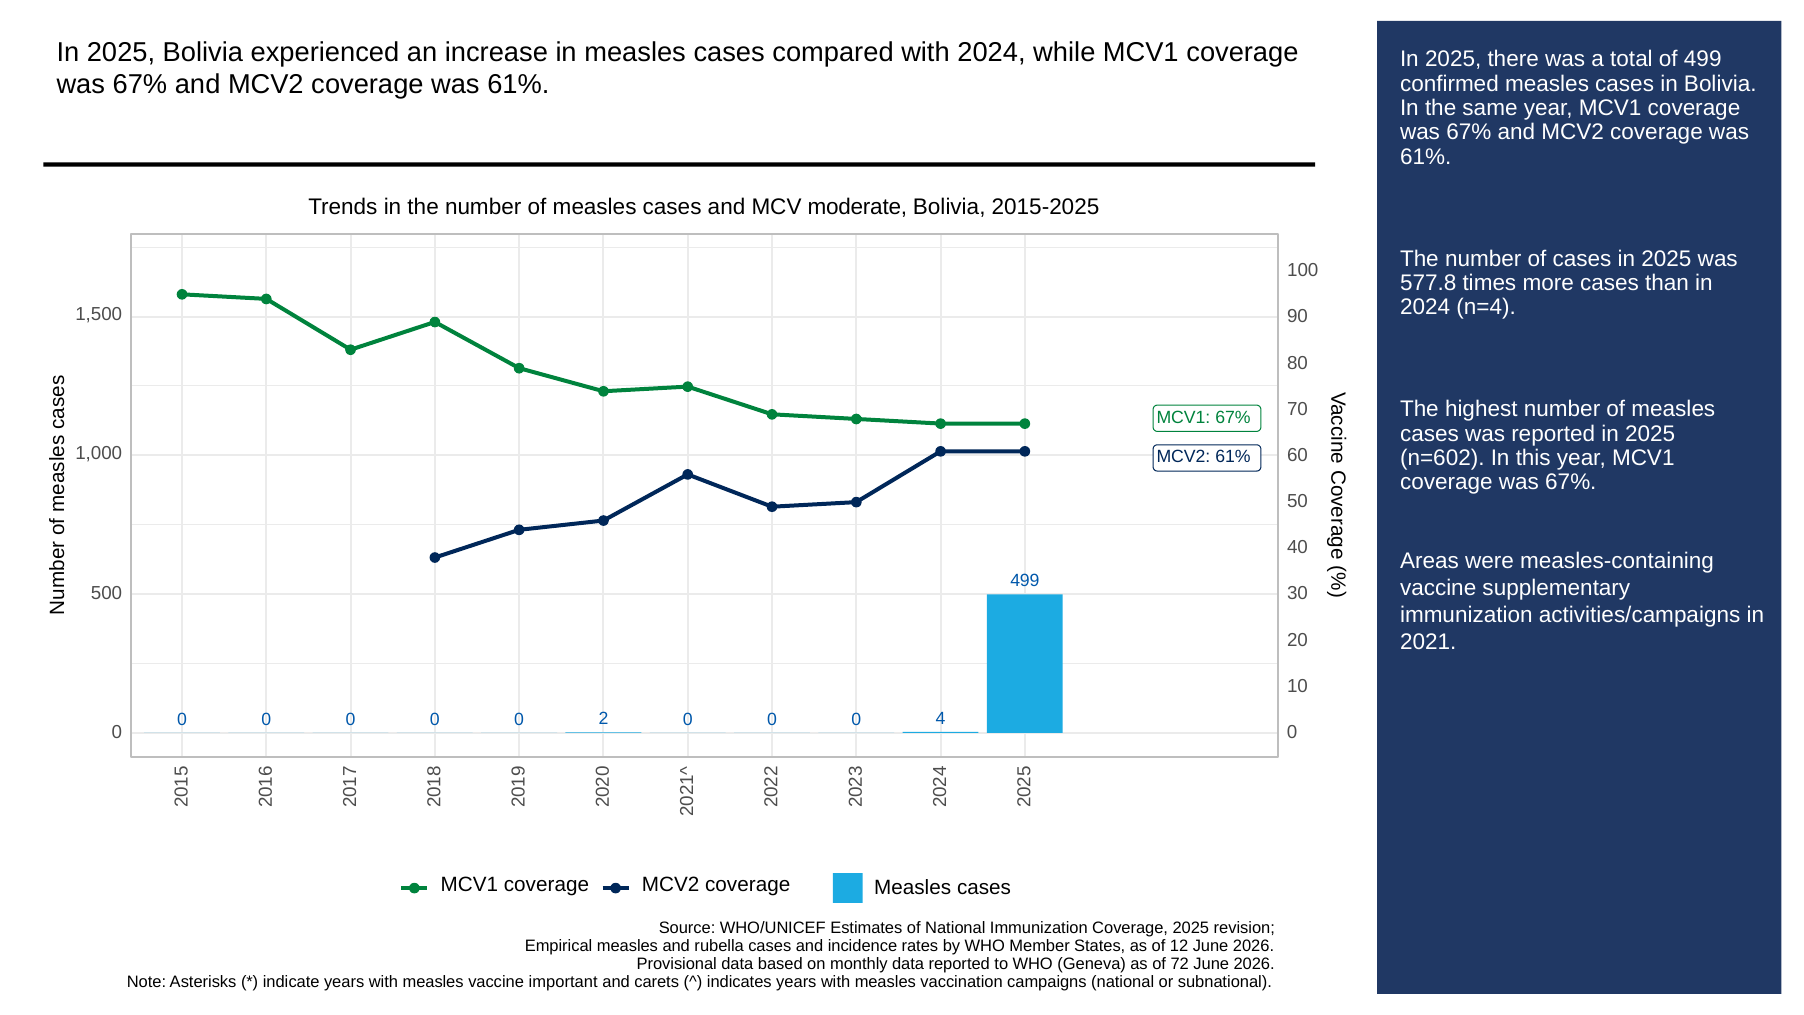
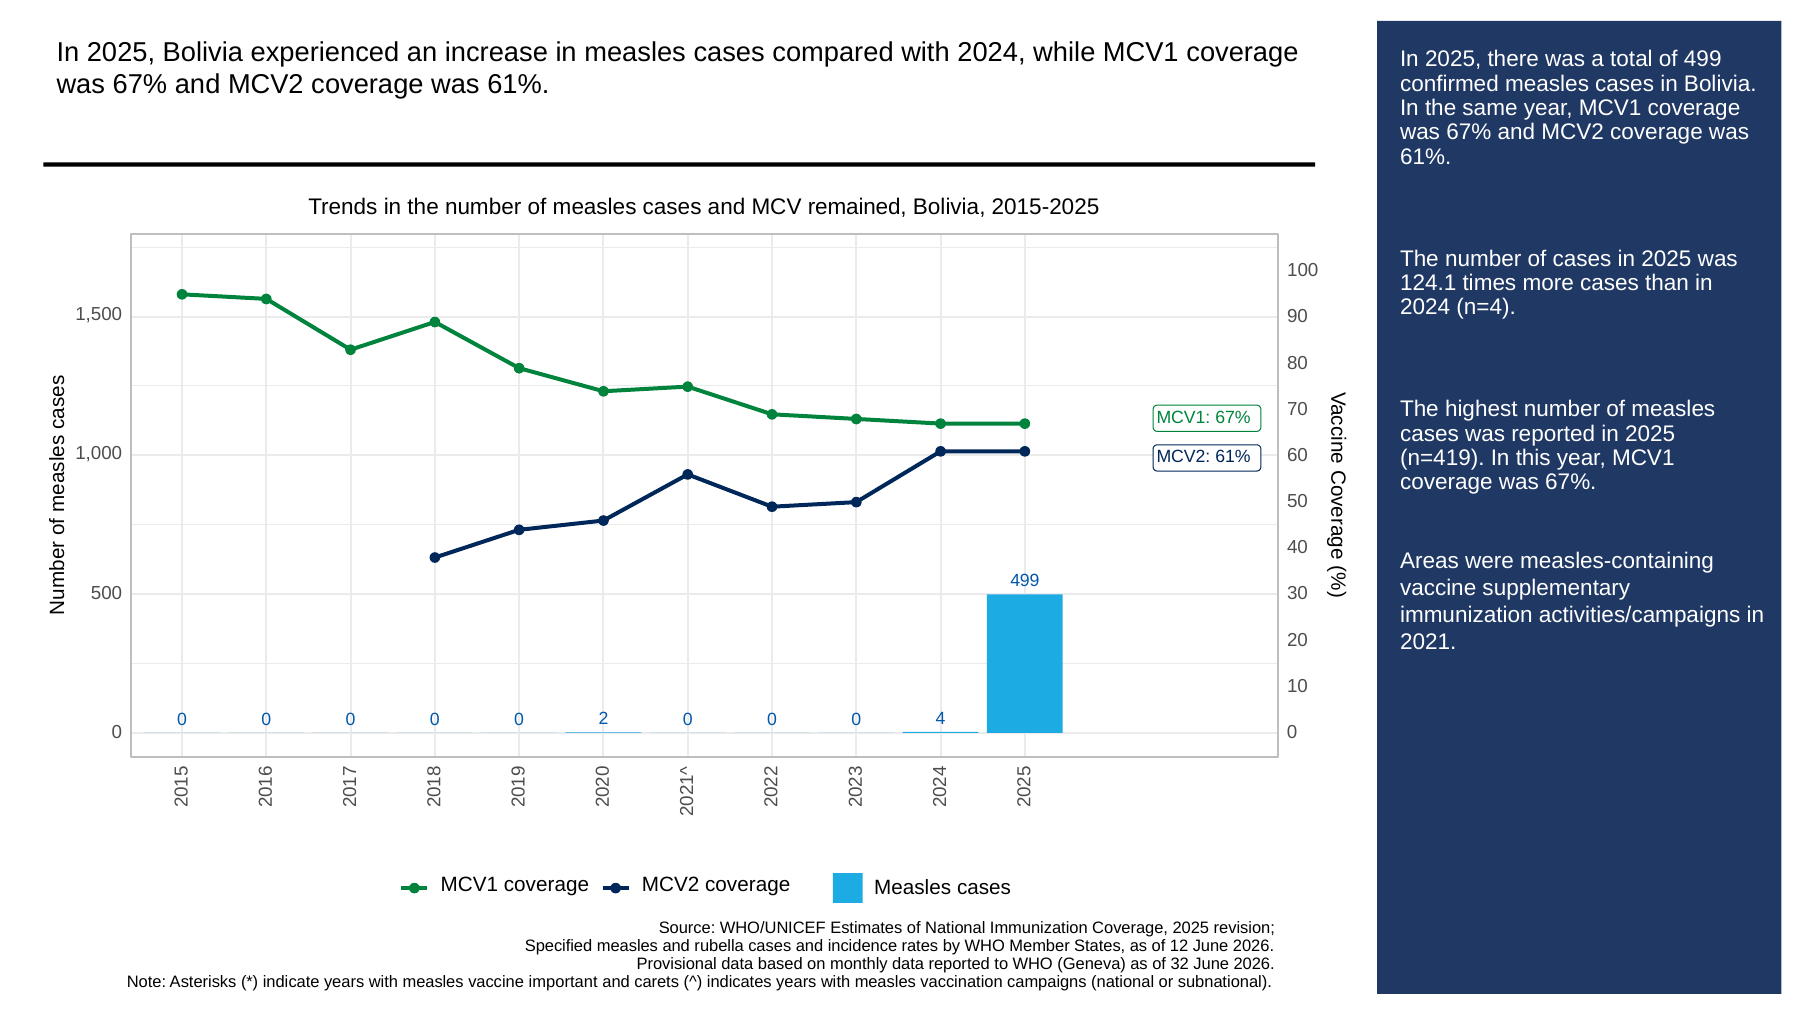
moderate: moderate -> remained
577.8: 577.8 -> 124.1
n=602: n=602 -> n=419
Empirical: Empirical -> Specified
72: 72 -> 32
